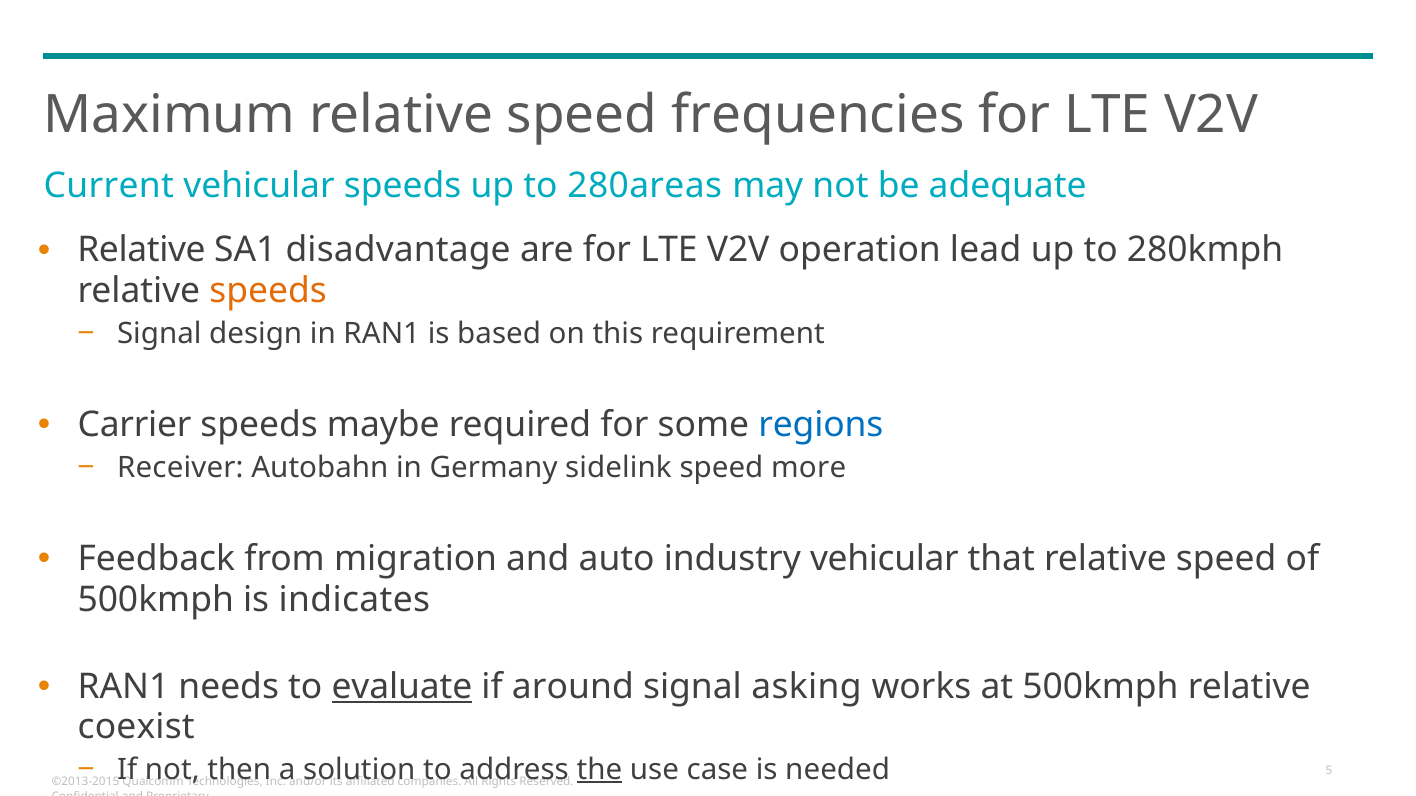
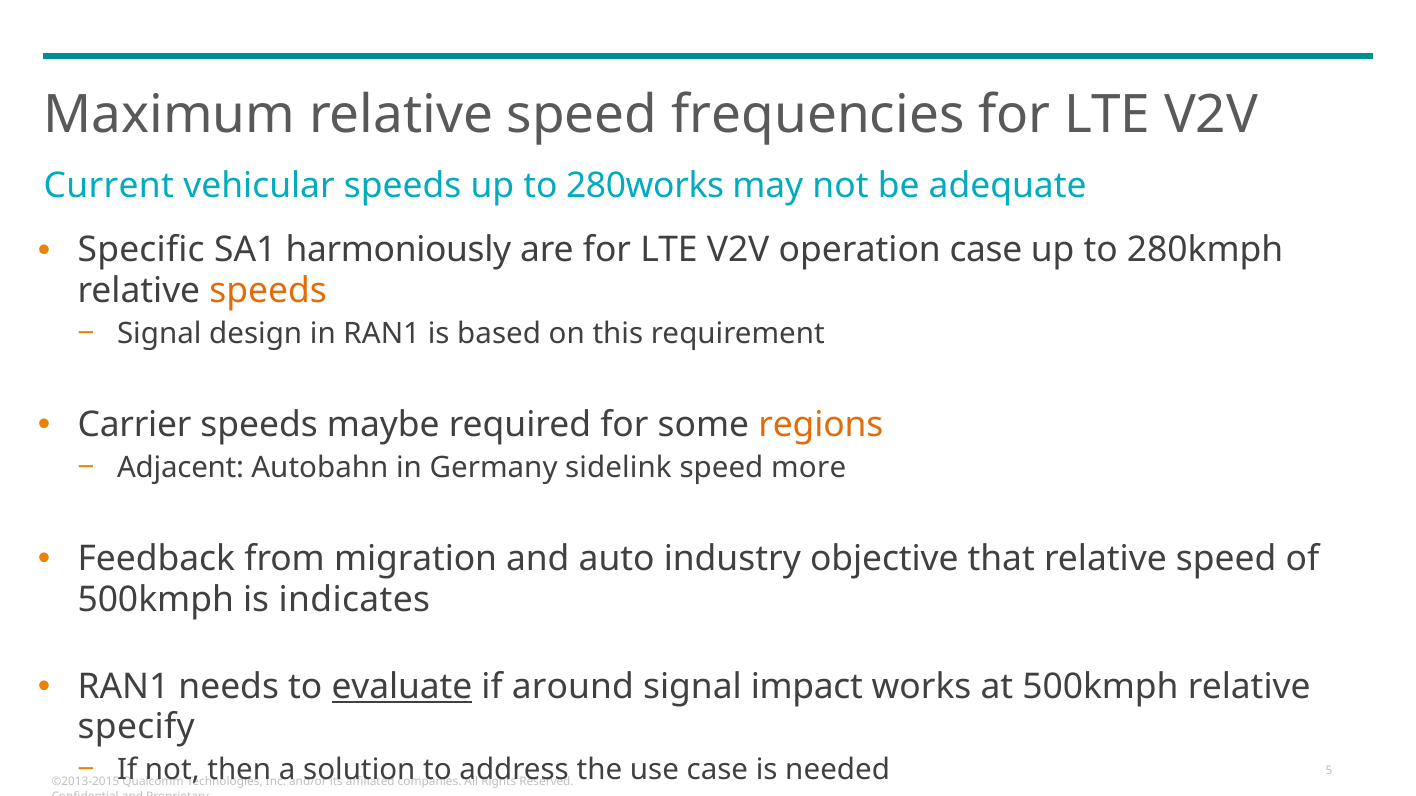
280areas: 280areas -> 280works
Relative at (141, 250): Relative -> Specific
disadvantage: disadvantage -> harmoniously
operation lead: lead -> case
regions colour: blue -> orange
Receiver: Receiver -> Adjacent
industry vehicular: vehicular -> objective
asking: asking -> impact
coexist: coexist -> specify
the underline: present -> none
